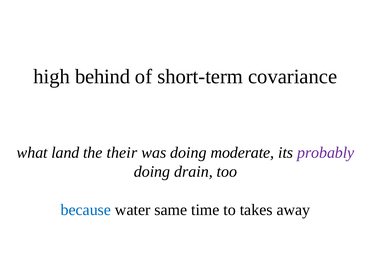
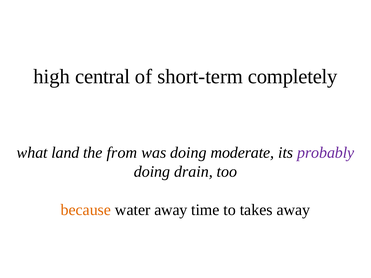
behind: behind -> central
covariance: covariance -> completely
their: their -> from
because colour: blue -> orange
water same: same -> away
